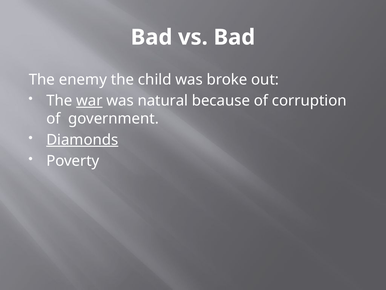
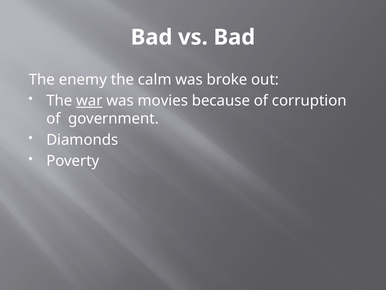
child: child -> calm
natural: natural -> movies
Diamonds underline: present -> none
